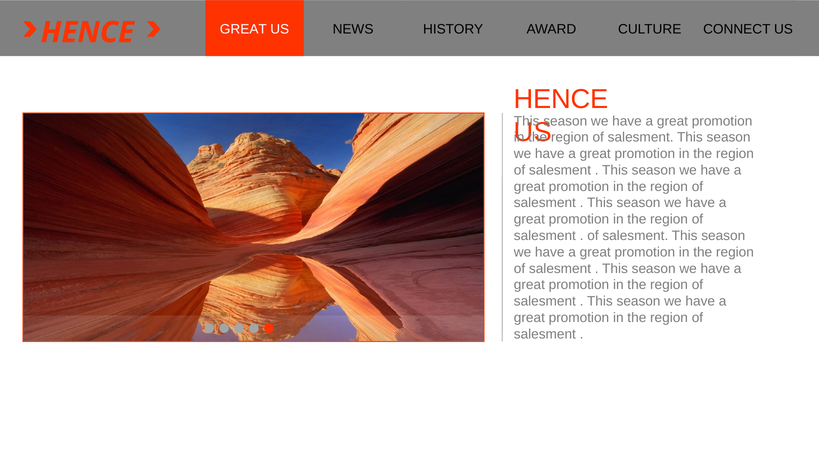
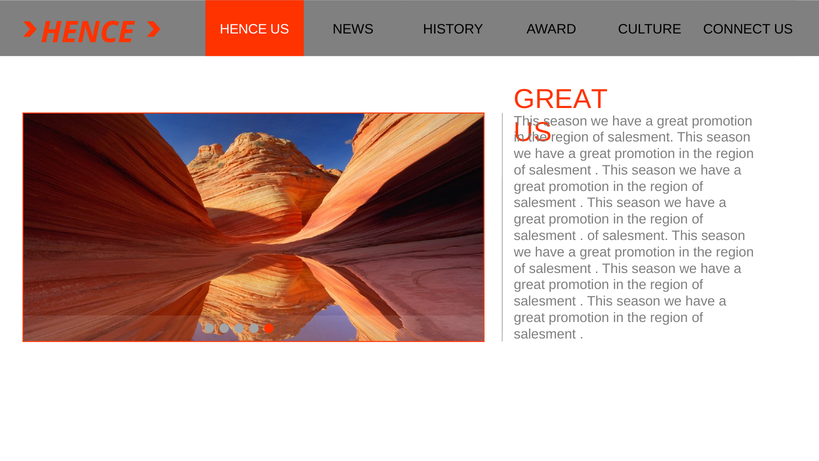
GREAT at (243, 29): GREAT -> HENCE
HENCE at (561, 99): HENCE -> GREAT
